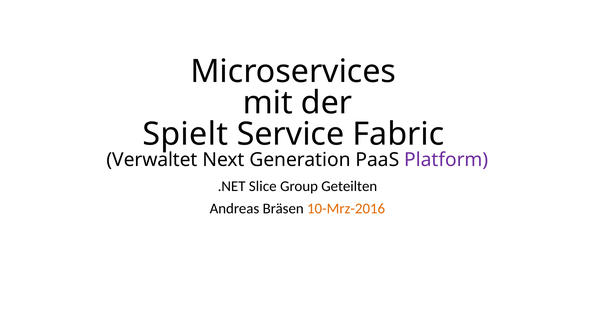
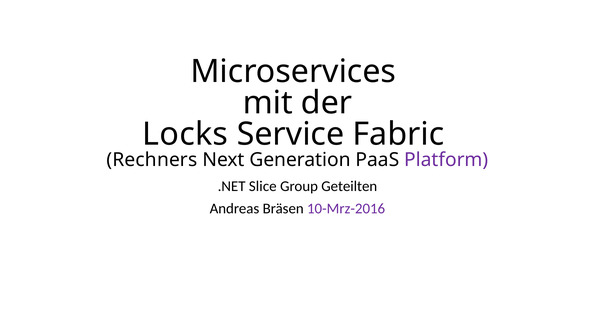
Spielt: Spielt -> Locks
Verwaltet: Verwaltet -> Rechners
10-Mrz-2016 colour: orange -> purple
